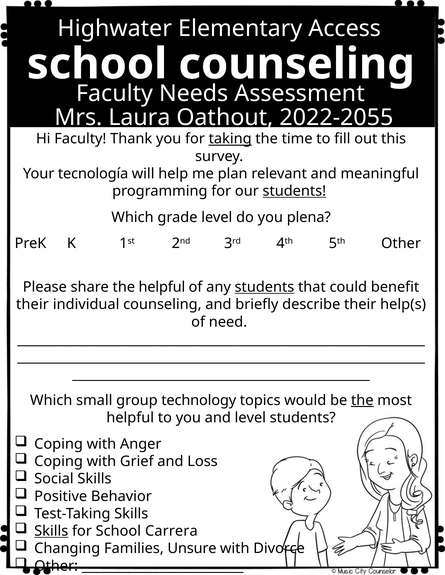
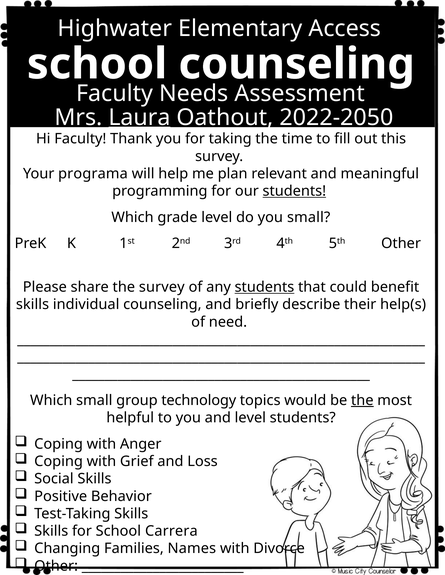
Laura underline: none -> present
2022-2055: 2022-2055 -> 2022-2050
taking underline: present -> none
tecnología: tecnología -> programa
you plena: plena -> small
the helpful: helpful -> survey
their at (32, 305): their -> skills
Skills at (51, 532) underline: present -> none
Unsure: Unsure -> Names
